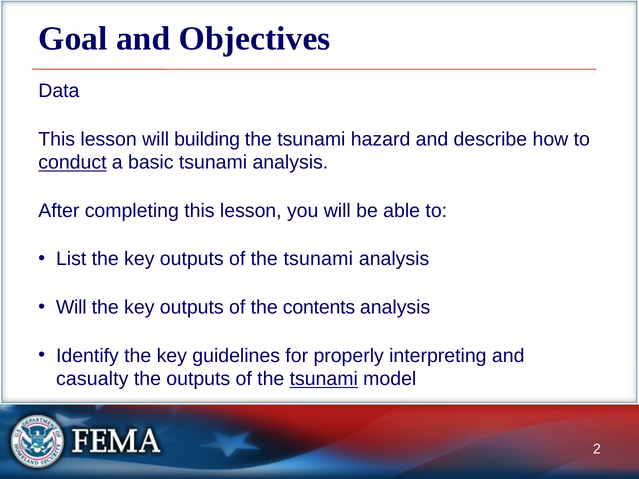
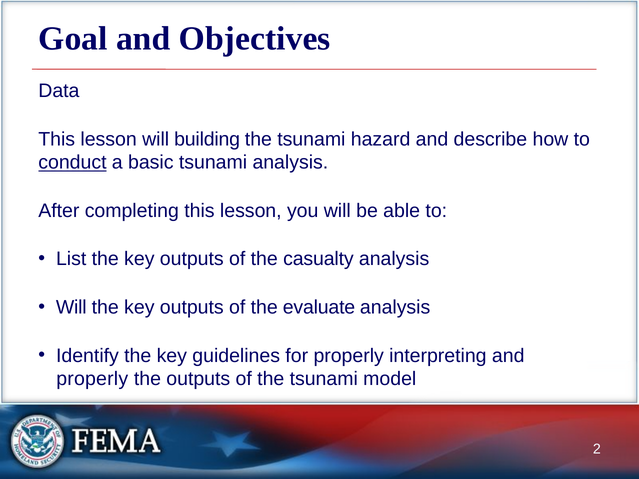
tsunami at (318, 259): tsunami -> casualty
contents: contents -> evaluate
casualty at (92, 379): casualty -> properly
tsunami at (324, 379) underline: present -> none
